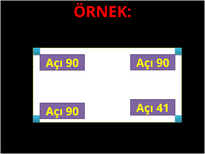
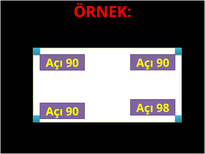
41: 41 -> 98
